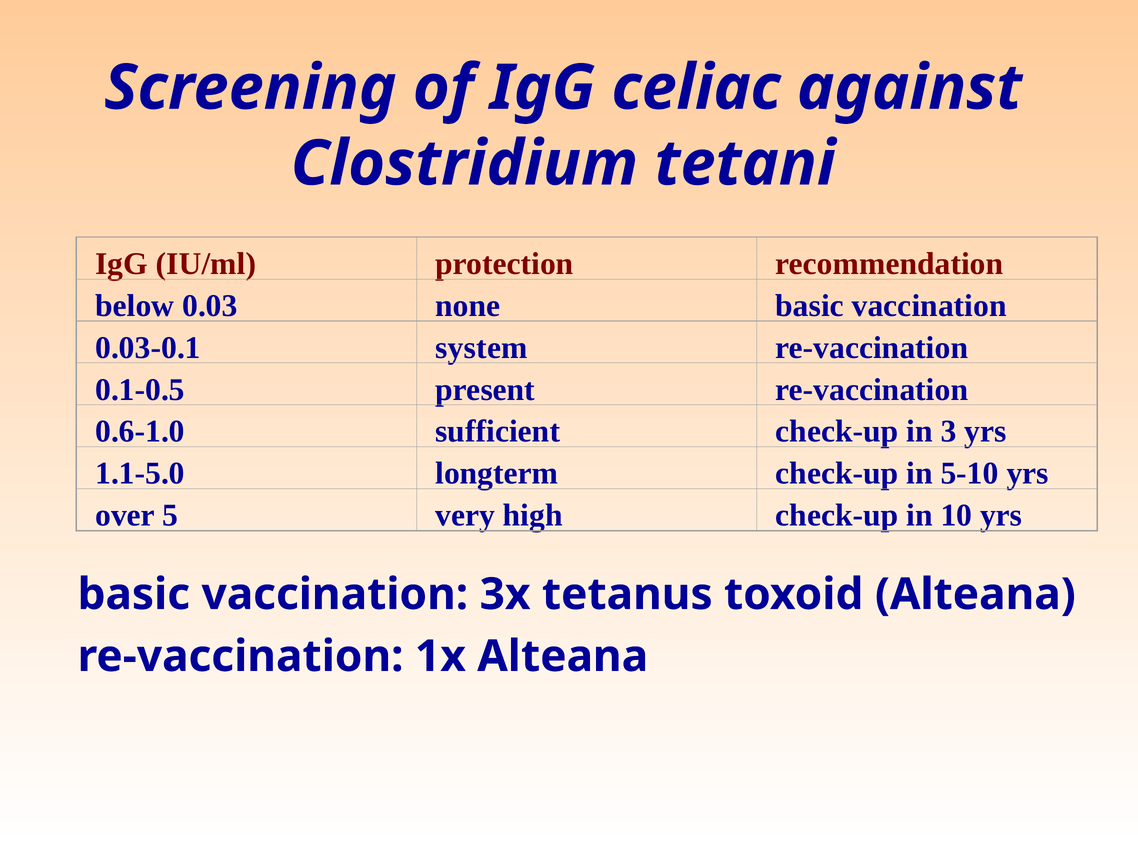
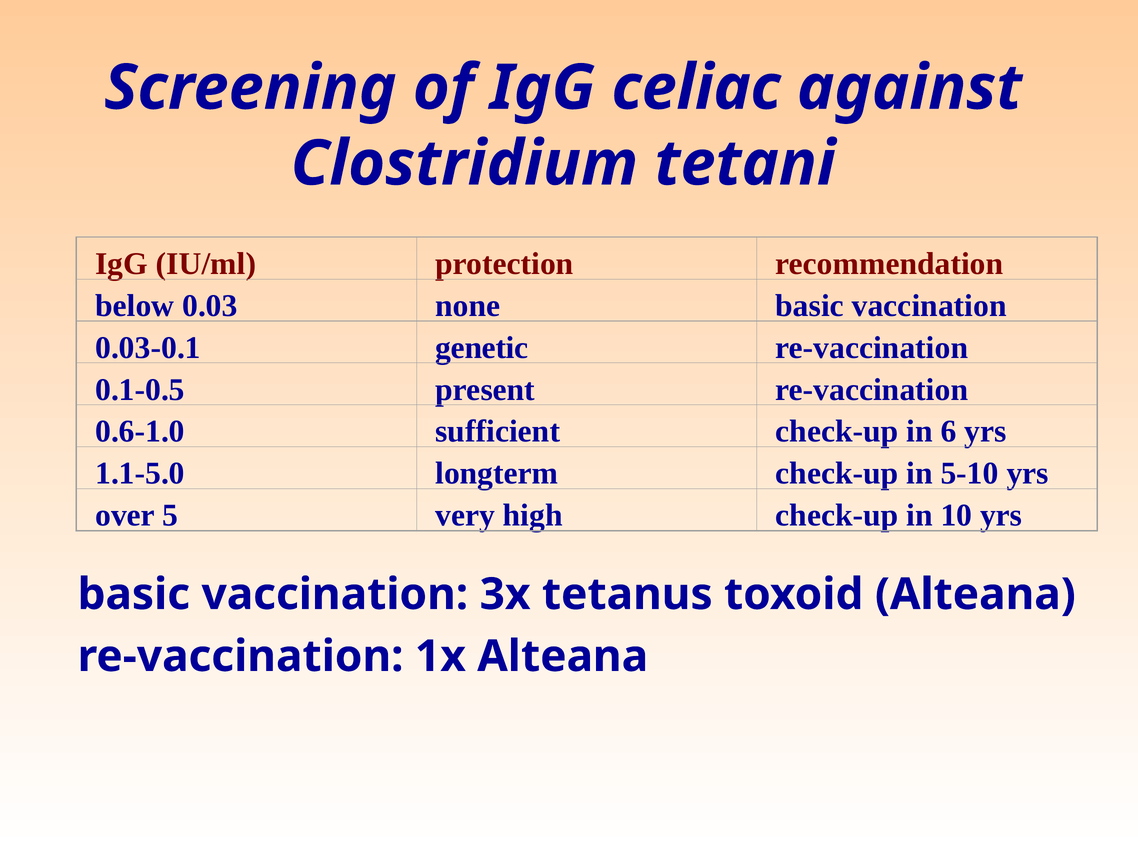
system: system -> genetic
3: 3 -> 6
